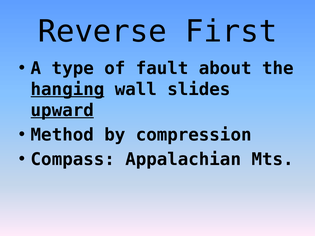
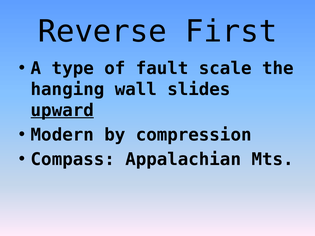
about: about -> scale
hanging underline: present -> none
Method: Method -> Modern
